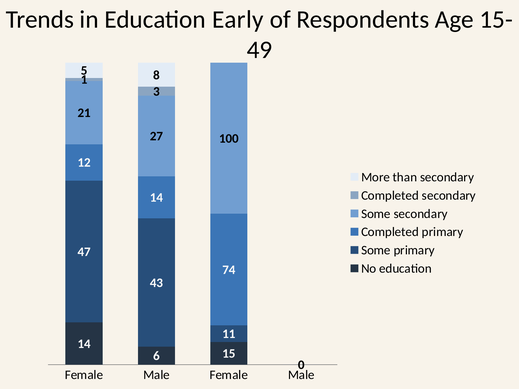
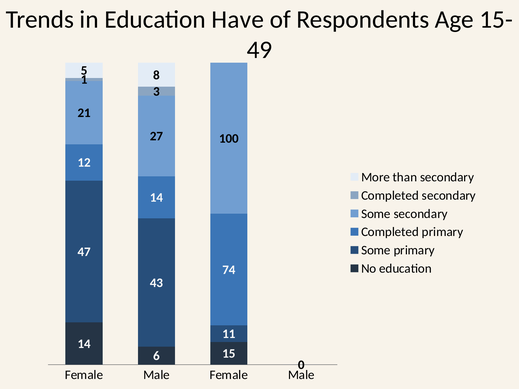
Early: Early -> Have
